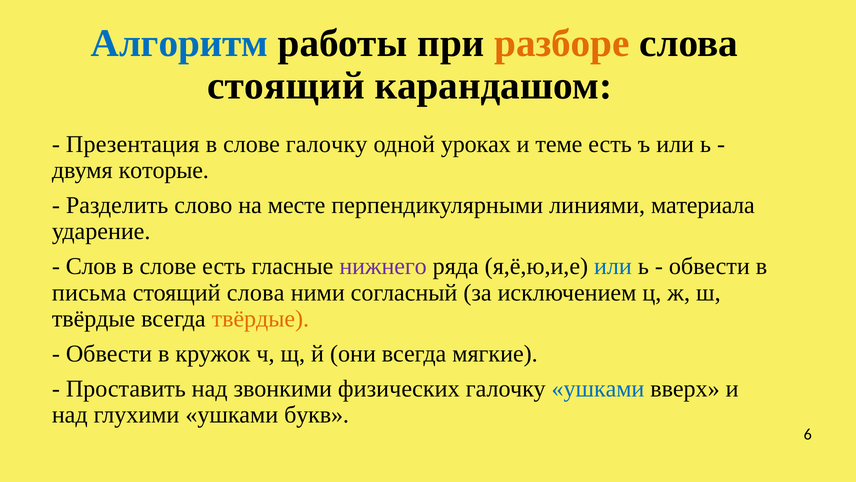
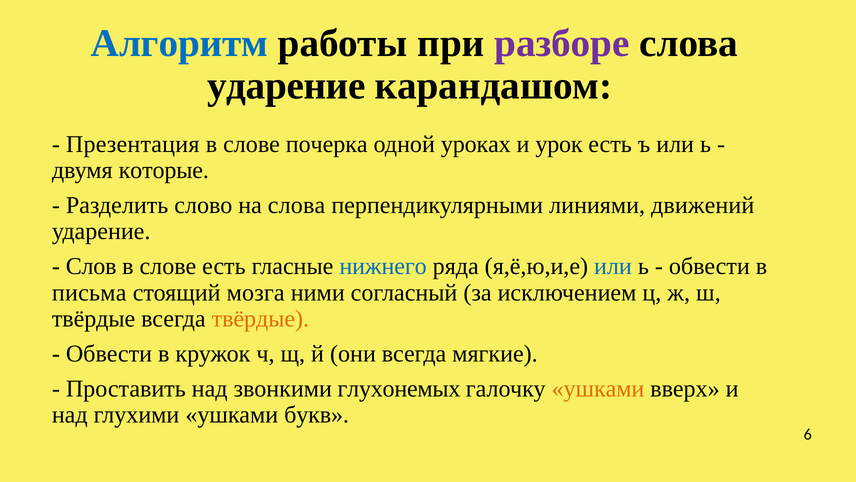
разборе colour: orange -> purple
стоящий at (286, 86): стоящий -> ударение
слове галочку: галочку -> почерка
теме: теме -> урок
на месте: месте -> слова
материала: материала -> движений
нижнего colour: purple -> blue
стоящий слова: слова -> мозга
физических: физических -> глухонемых
ушками at (598, 388) colour: blue -> orange
